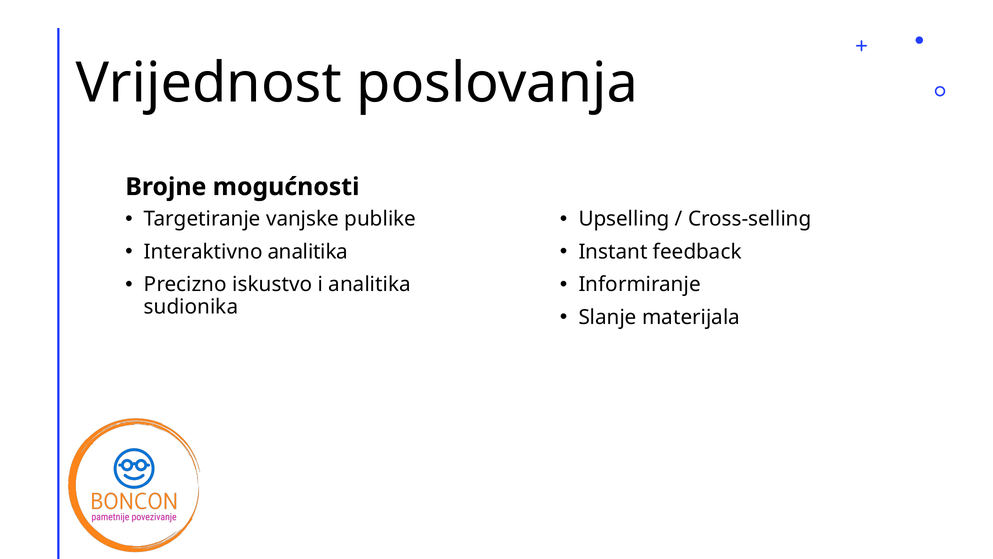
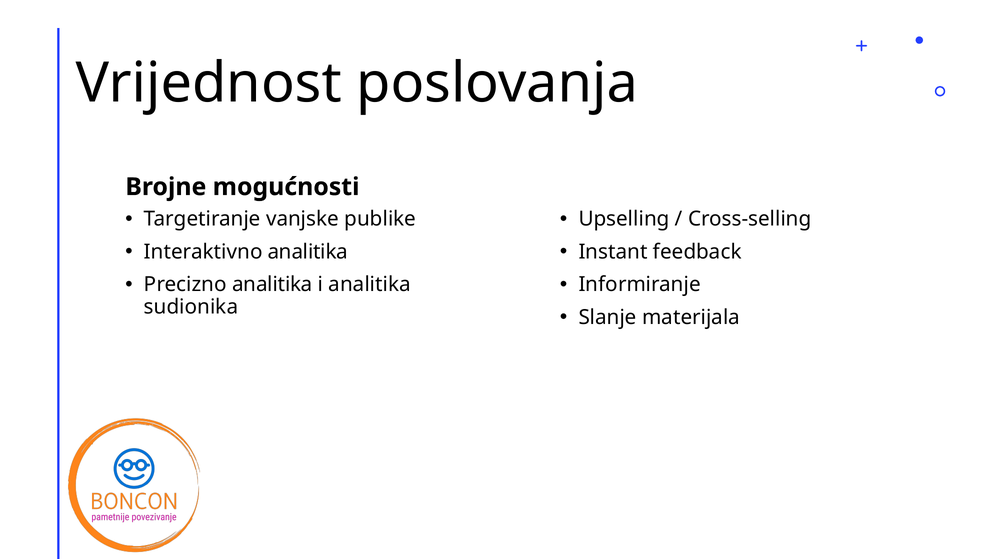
Precizno iskustvo: iskustvo -> analitika
